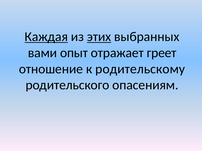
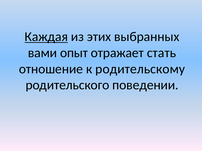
этих underline: present -> none
греет: греет -> стать
опасениям: опасениям -> поведении
